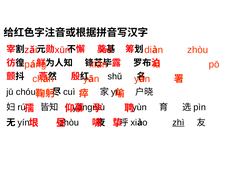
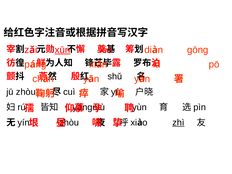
xūn underline: none -> present
zhòu at (198, 50): zhòu -> gōng
jū chóu: chóu -> zhòu
